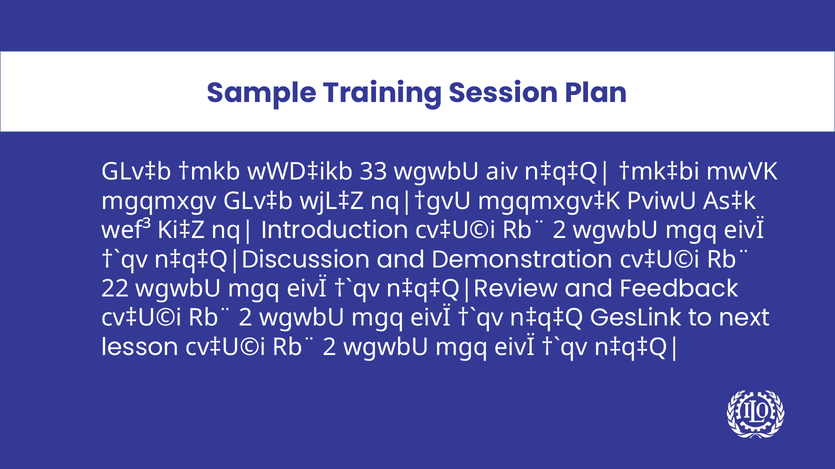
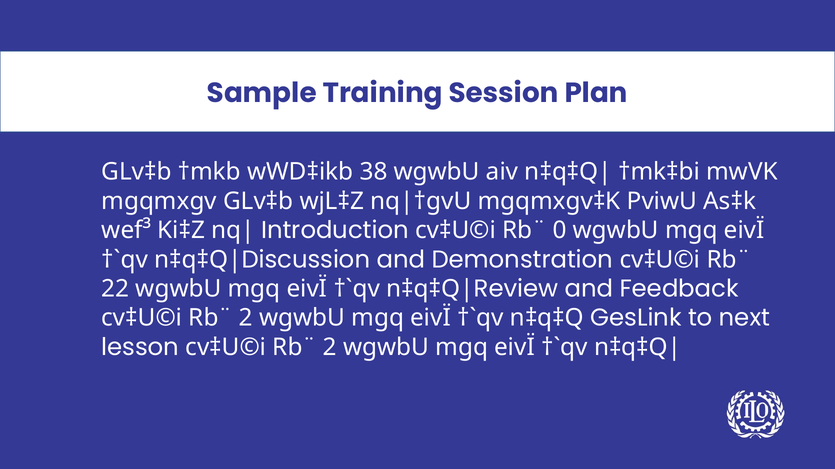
33: 33 -> 38
Introduction cv‡U©i Rb¨ 2: 2 -> 0
